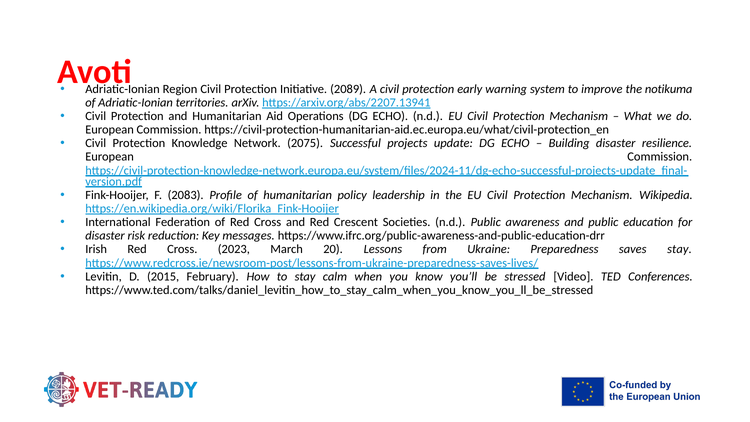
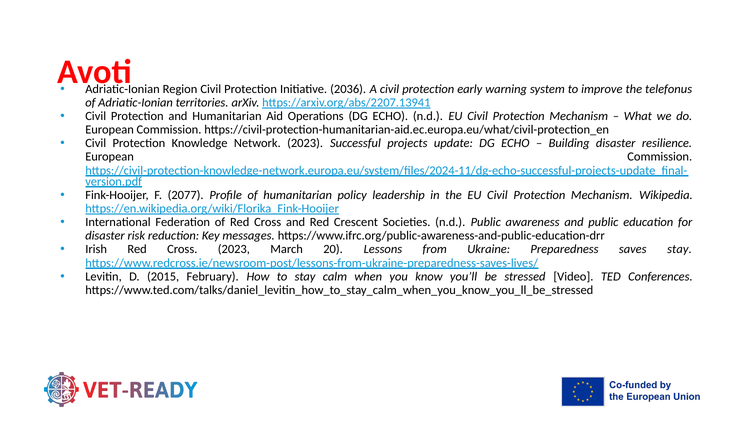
2089: 2089 -> 2036
notikuma: notikuma -> telefonus
Network 2075: 2075 -> 2023
2083: 2083 -> 2077
